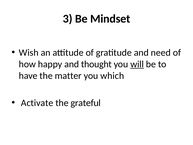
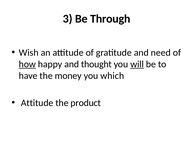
Mindset: Mindset -> Through
how underline: none -> present
matter: matter -> money
Activate at (37, 103): Activate -> Attitude
grateful: grateful -> product
